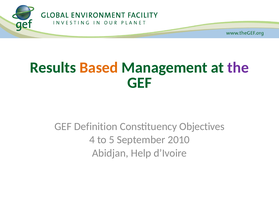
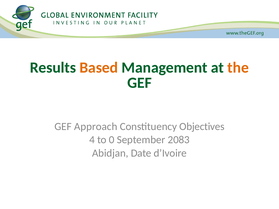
the colour: purple -> orange
Definition: Definition -> Approach
5: 5 -> 0
2010: 2010 -> 2083
Help: Help -> Date
